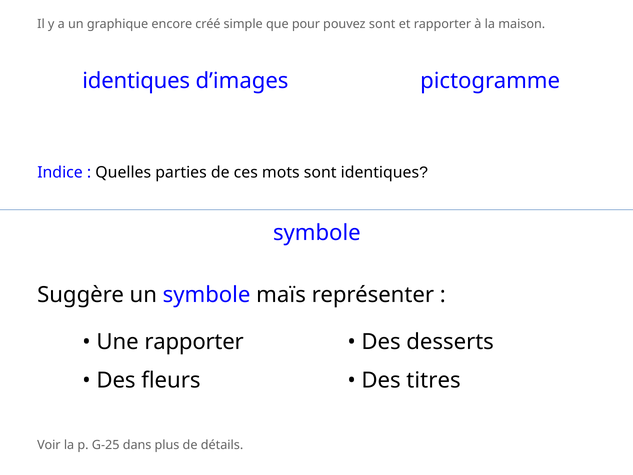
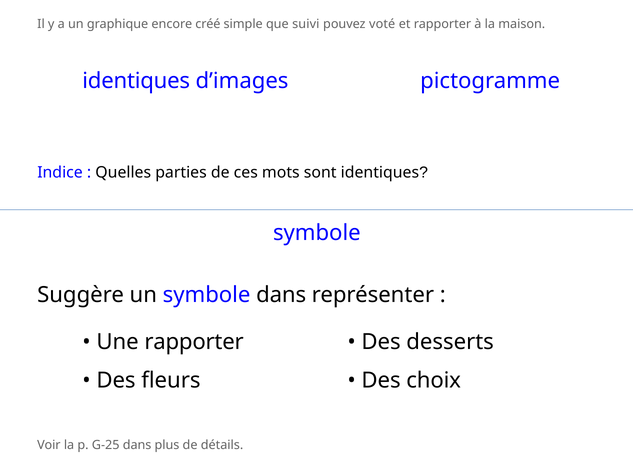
pour: pour -> suivi
pouvez sont: sont -> voté
symbole maïs: maïs -> dans
titres: titres -> choix
